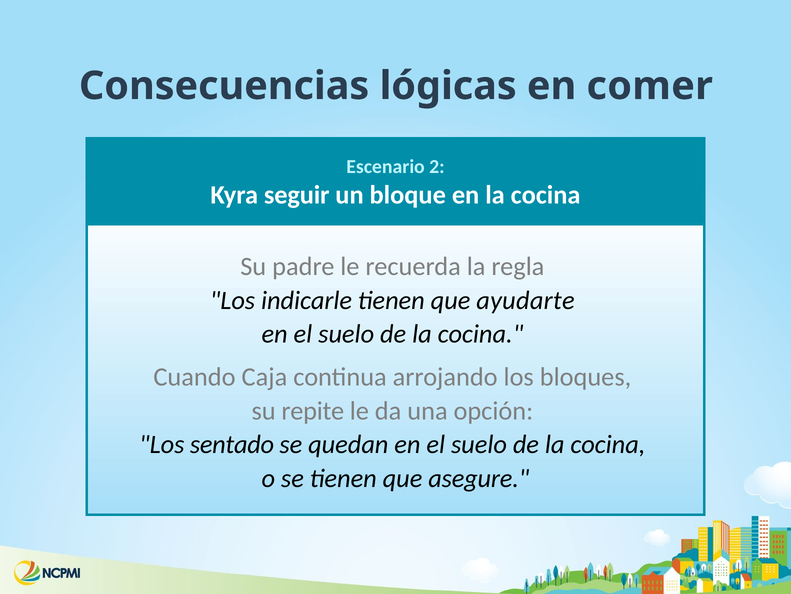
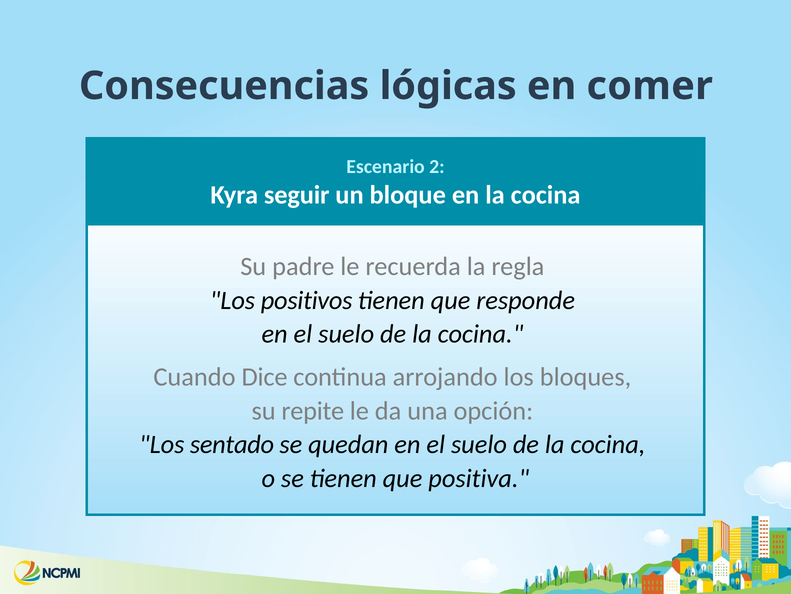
indicarle: indicarle -> positivos
ayudarte: ayudarte -> responde
Caja: Caja -> Dice
asegure: asegure -> positiva
